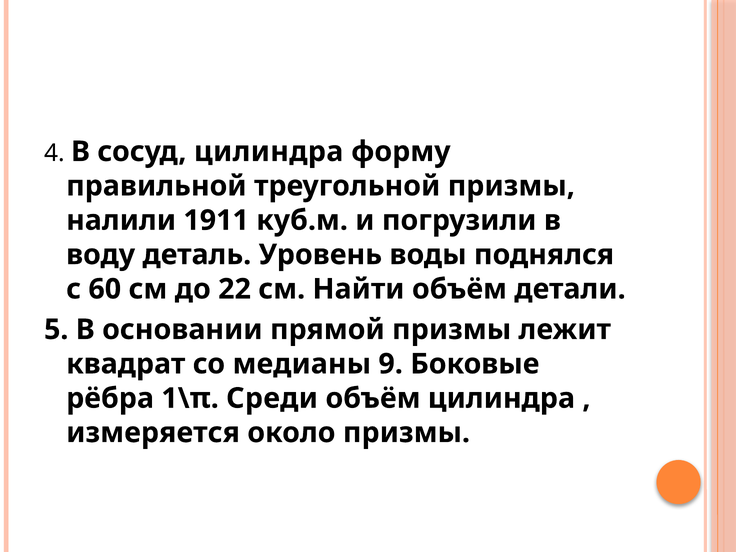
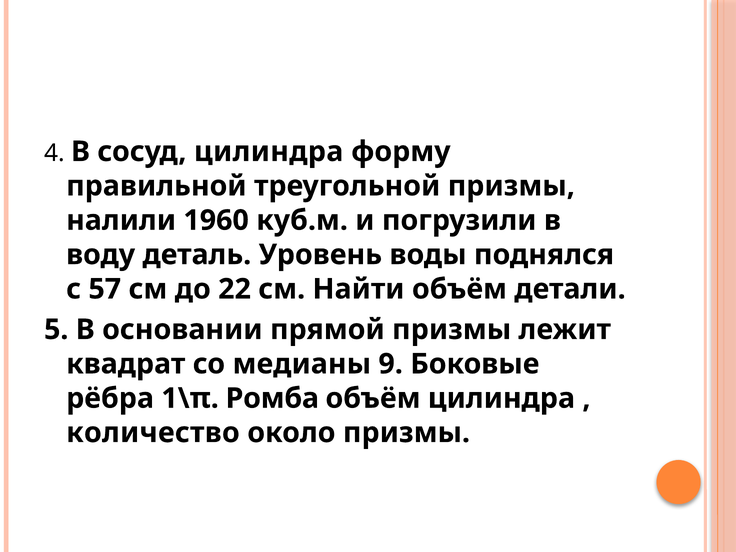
1911: 1911 -> 1960
60: 60 -> 57
Среди: Среди -> Ромба
измеряется: измеряется -> количество
